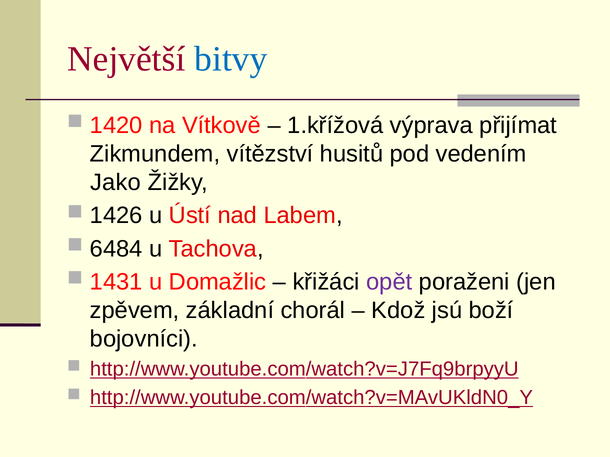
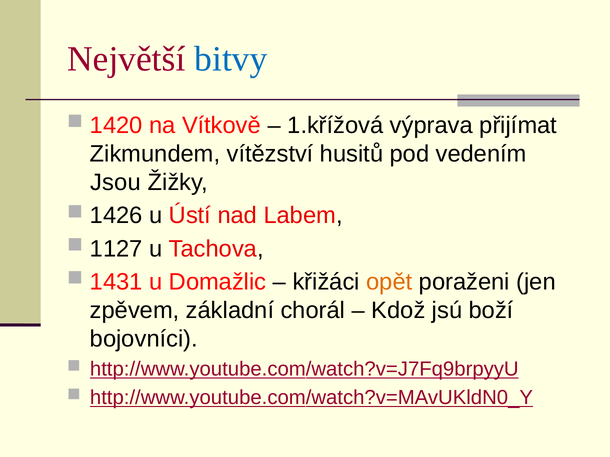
Jako: Jako -> Jsou
6484: 6484 -> 1127
opět colour: purple -> orange
